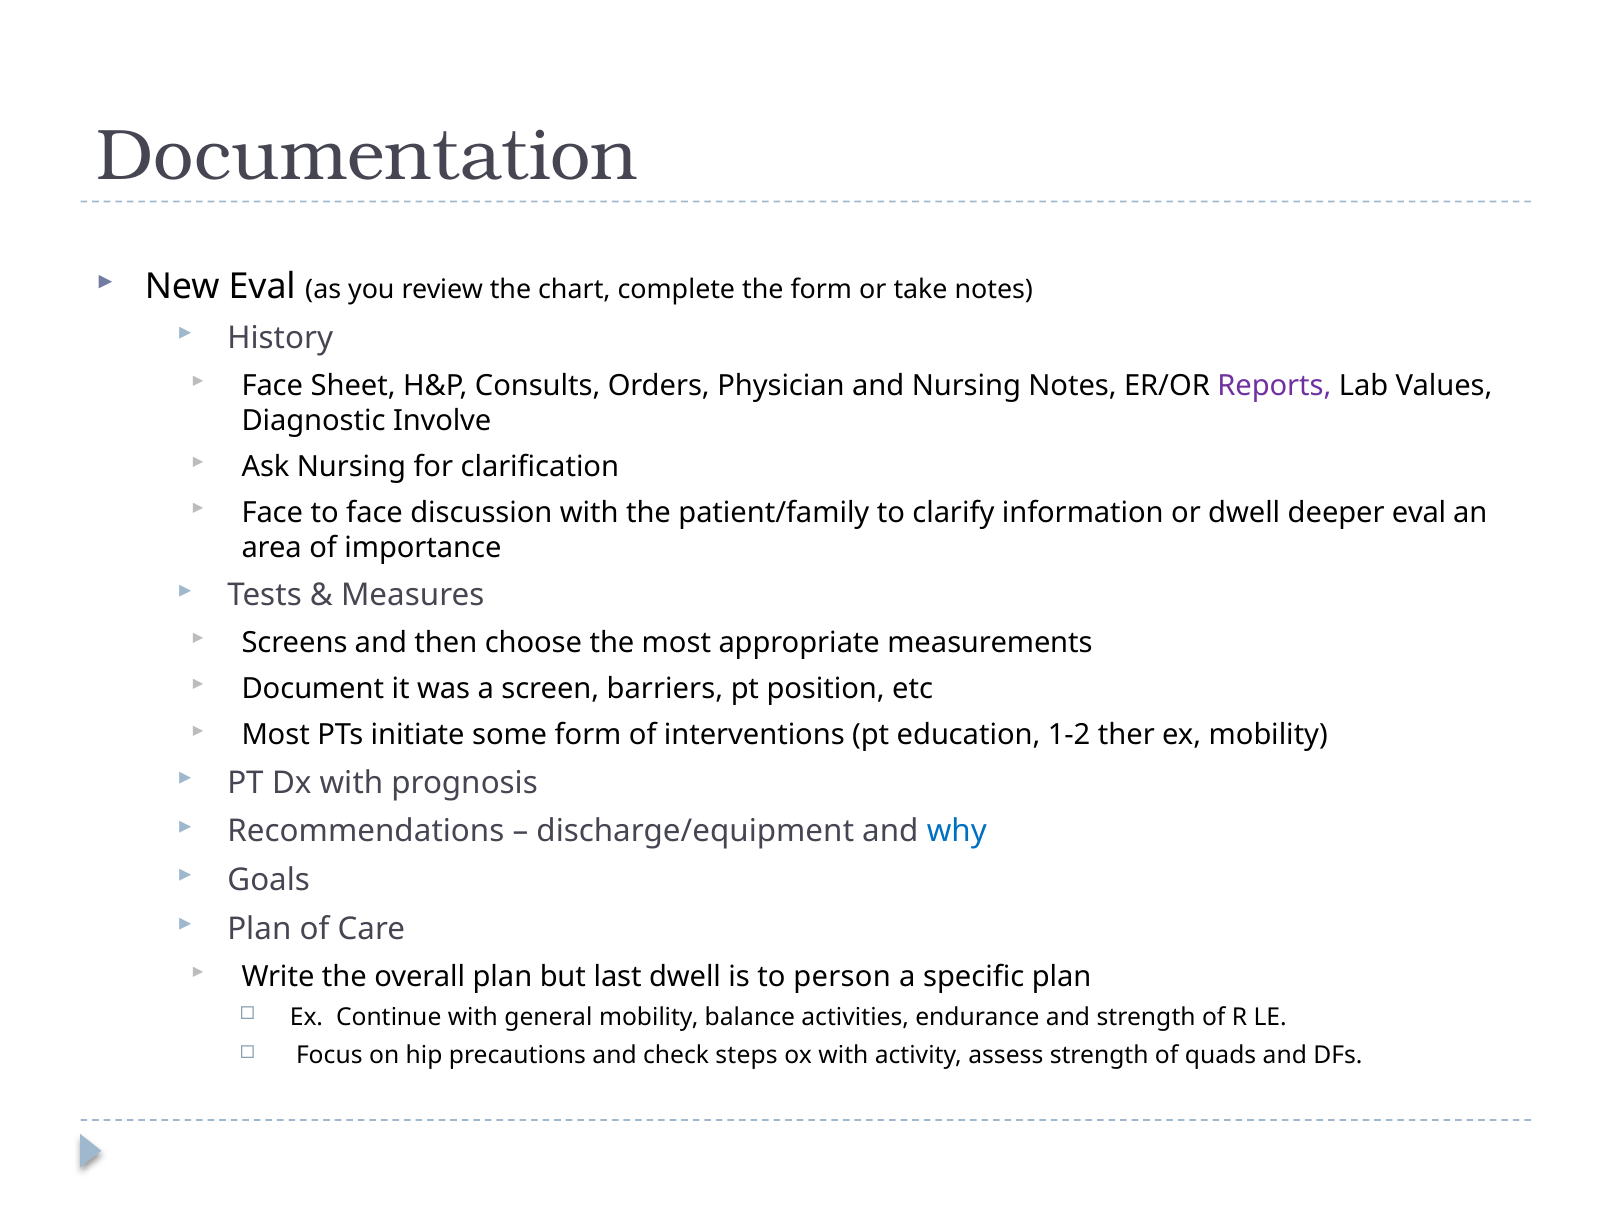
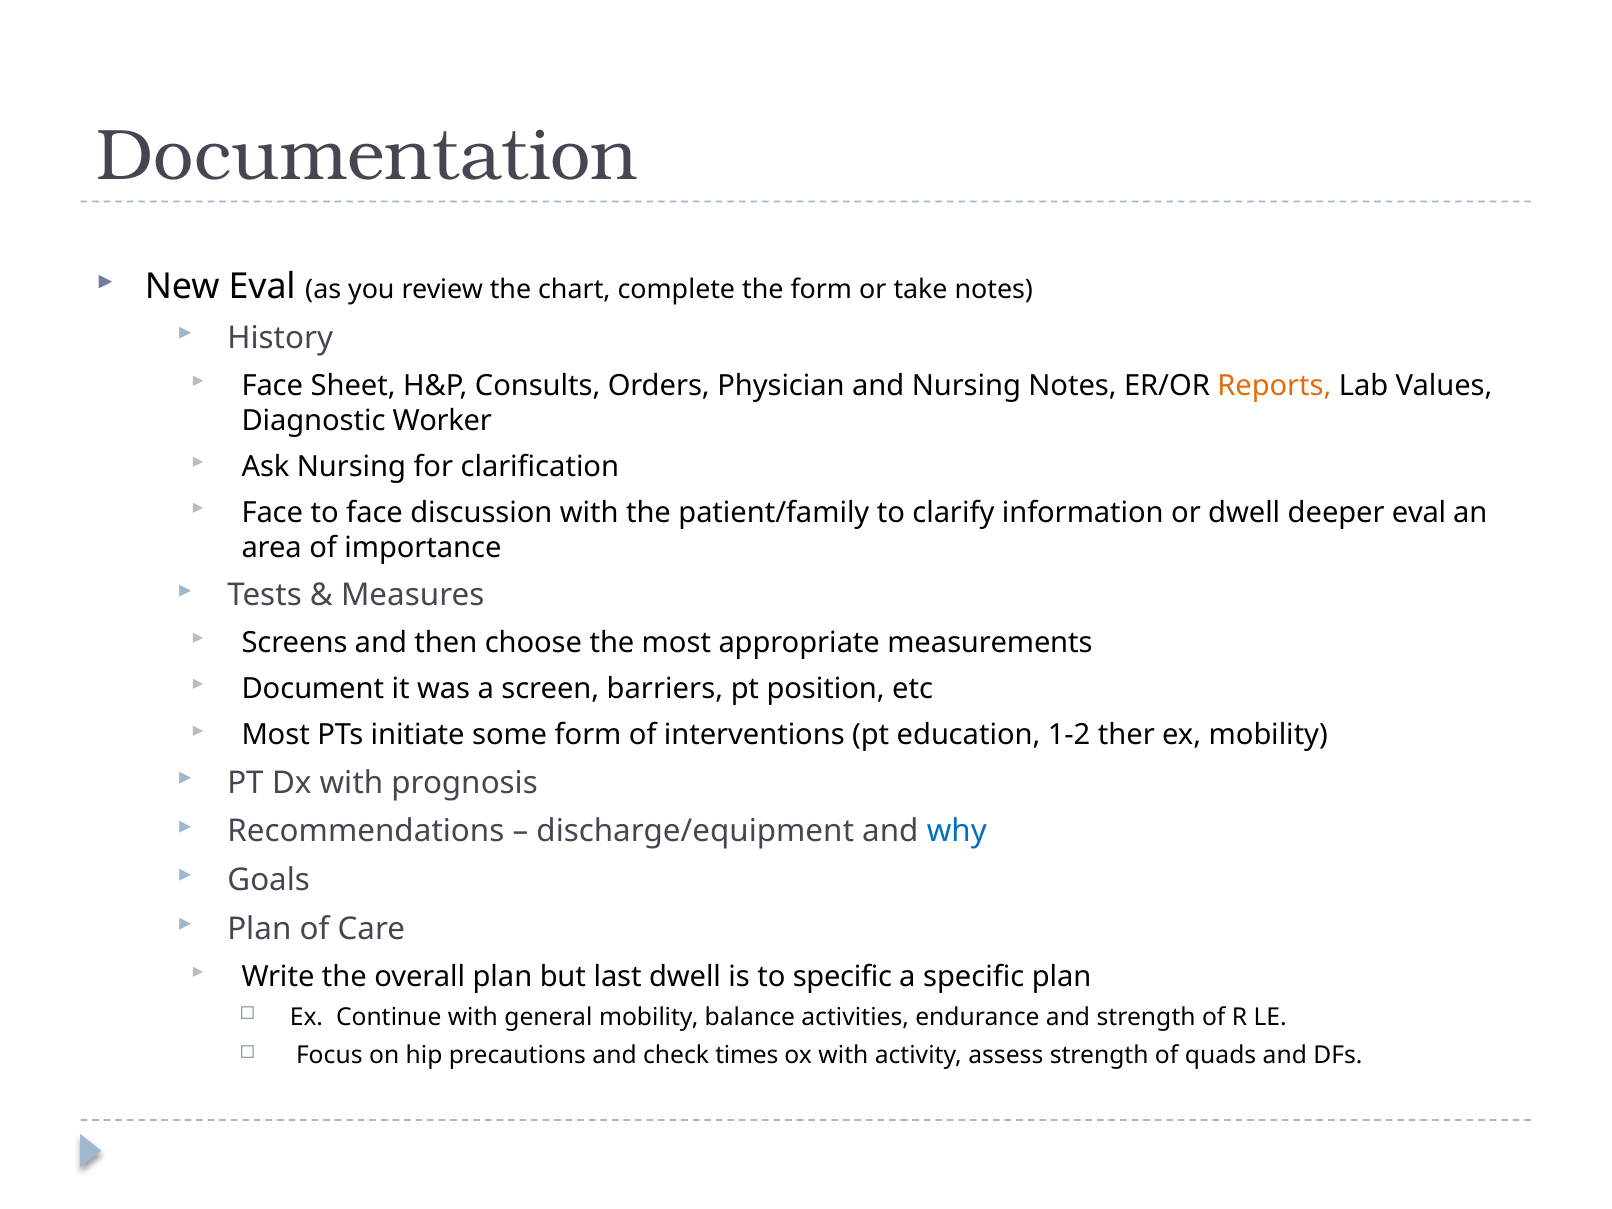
Reports colour: purple -> orange
Involve: Involve -> Worker
to person: person -> specific
steps: steps -> times
